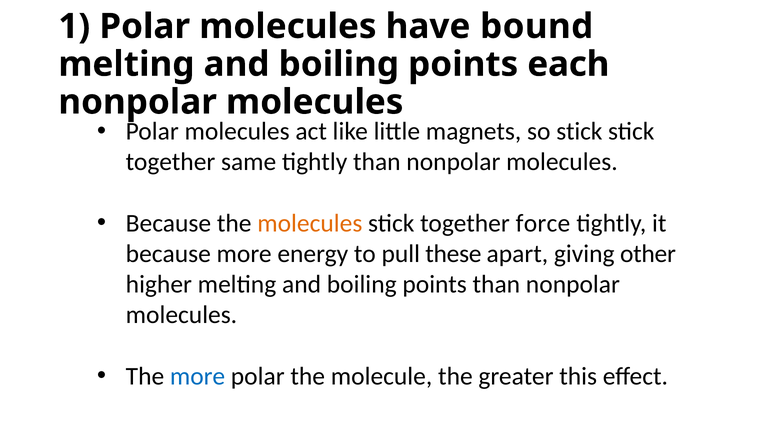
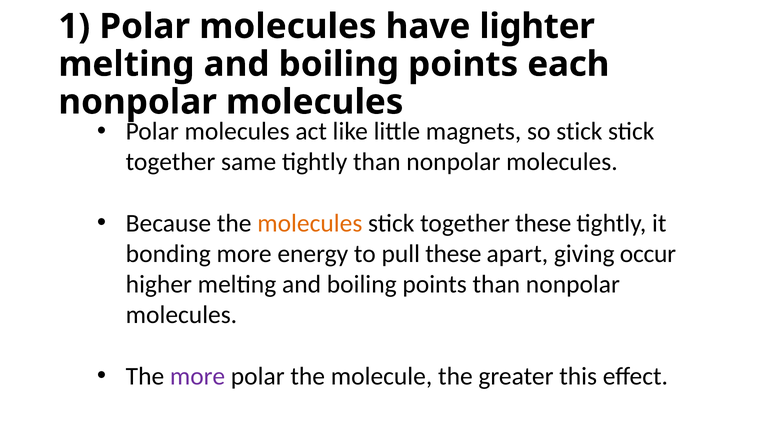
bound: bound -> lighter
together force: force -> these
because at (168, 254): because -> bonding
other: other -> occur
more at (198, 376) colour: blue -> purple
